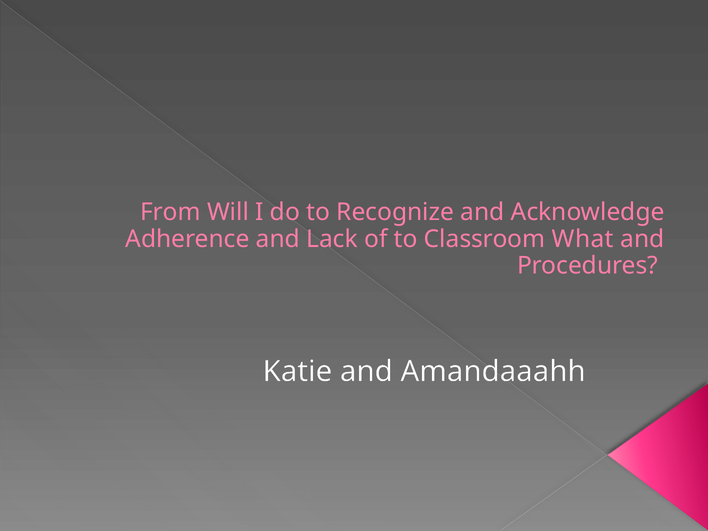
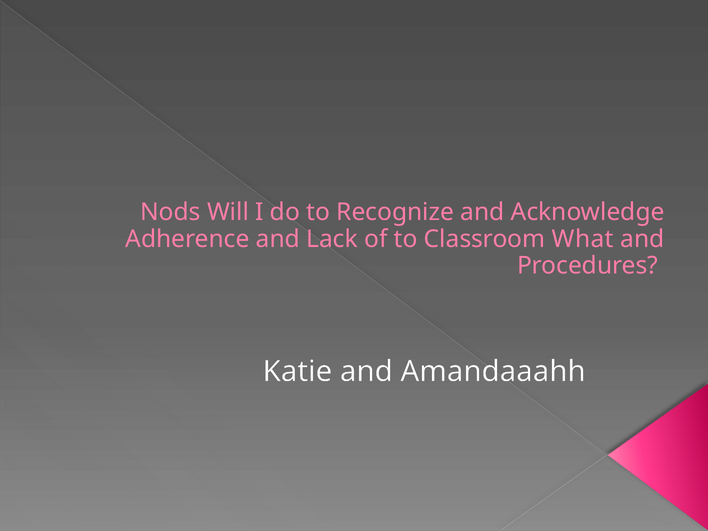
From: From -> Nods
